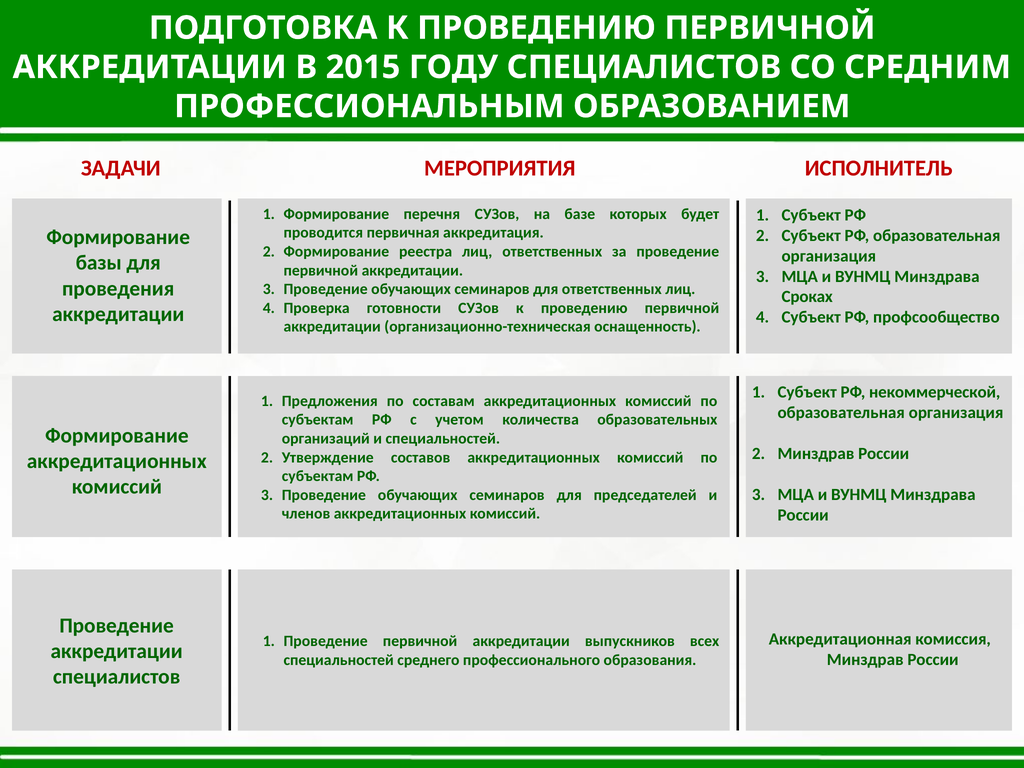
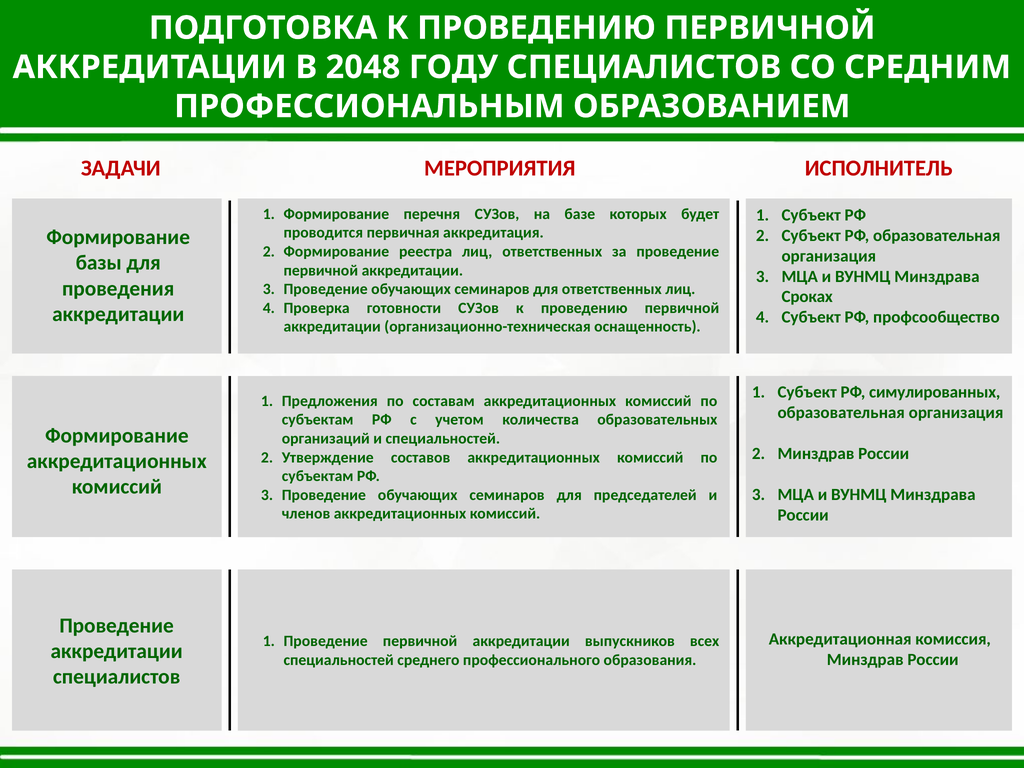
2015: 2015 -> 2048
некоммерческой: некоммерческой -> симулированных
